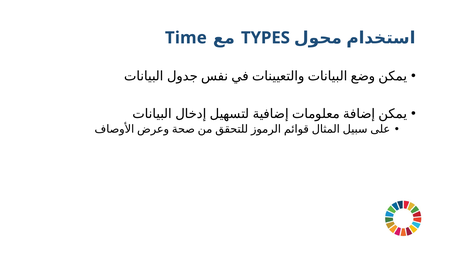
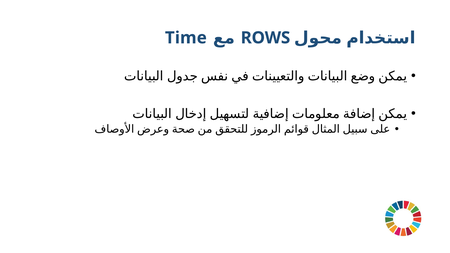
TYPES: TYPES -> ROWS
